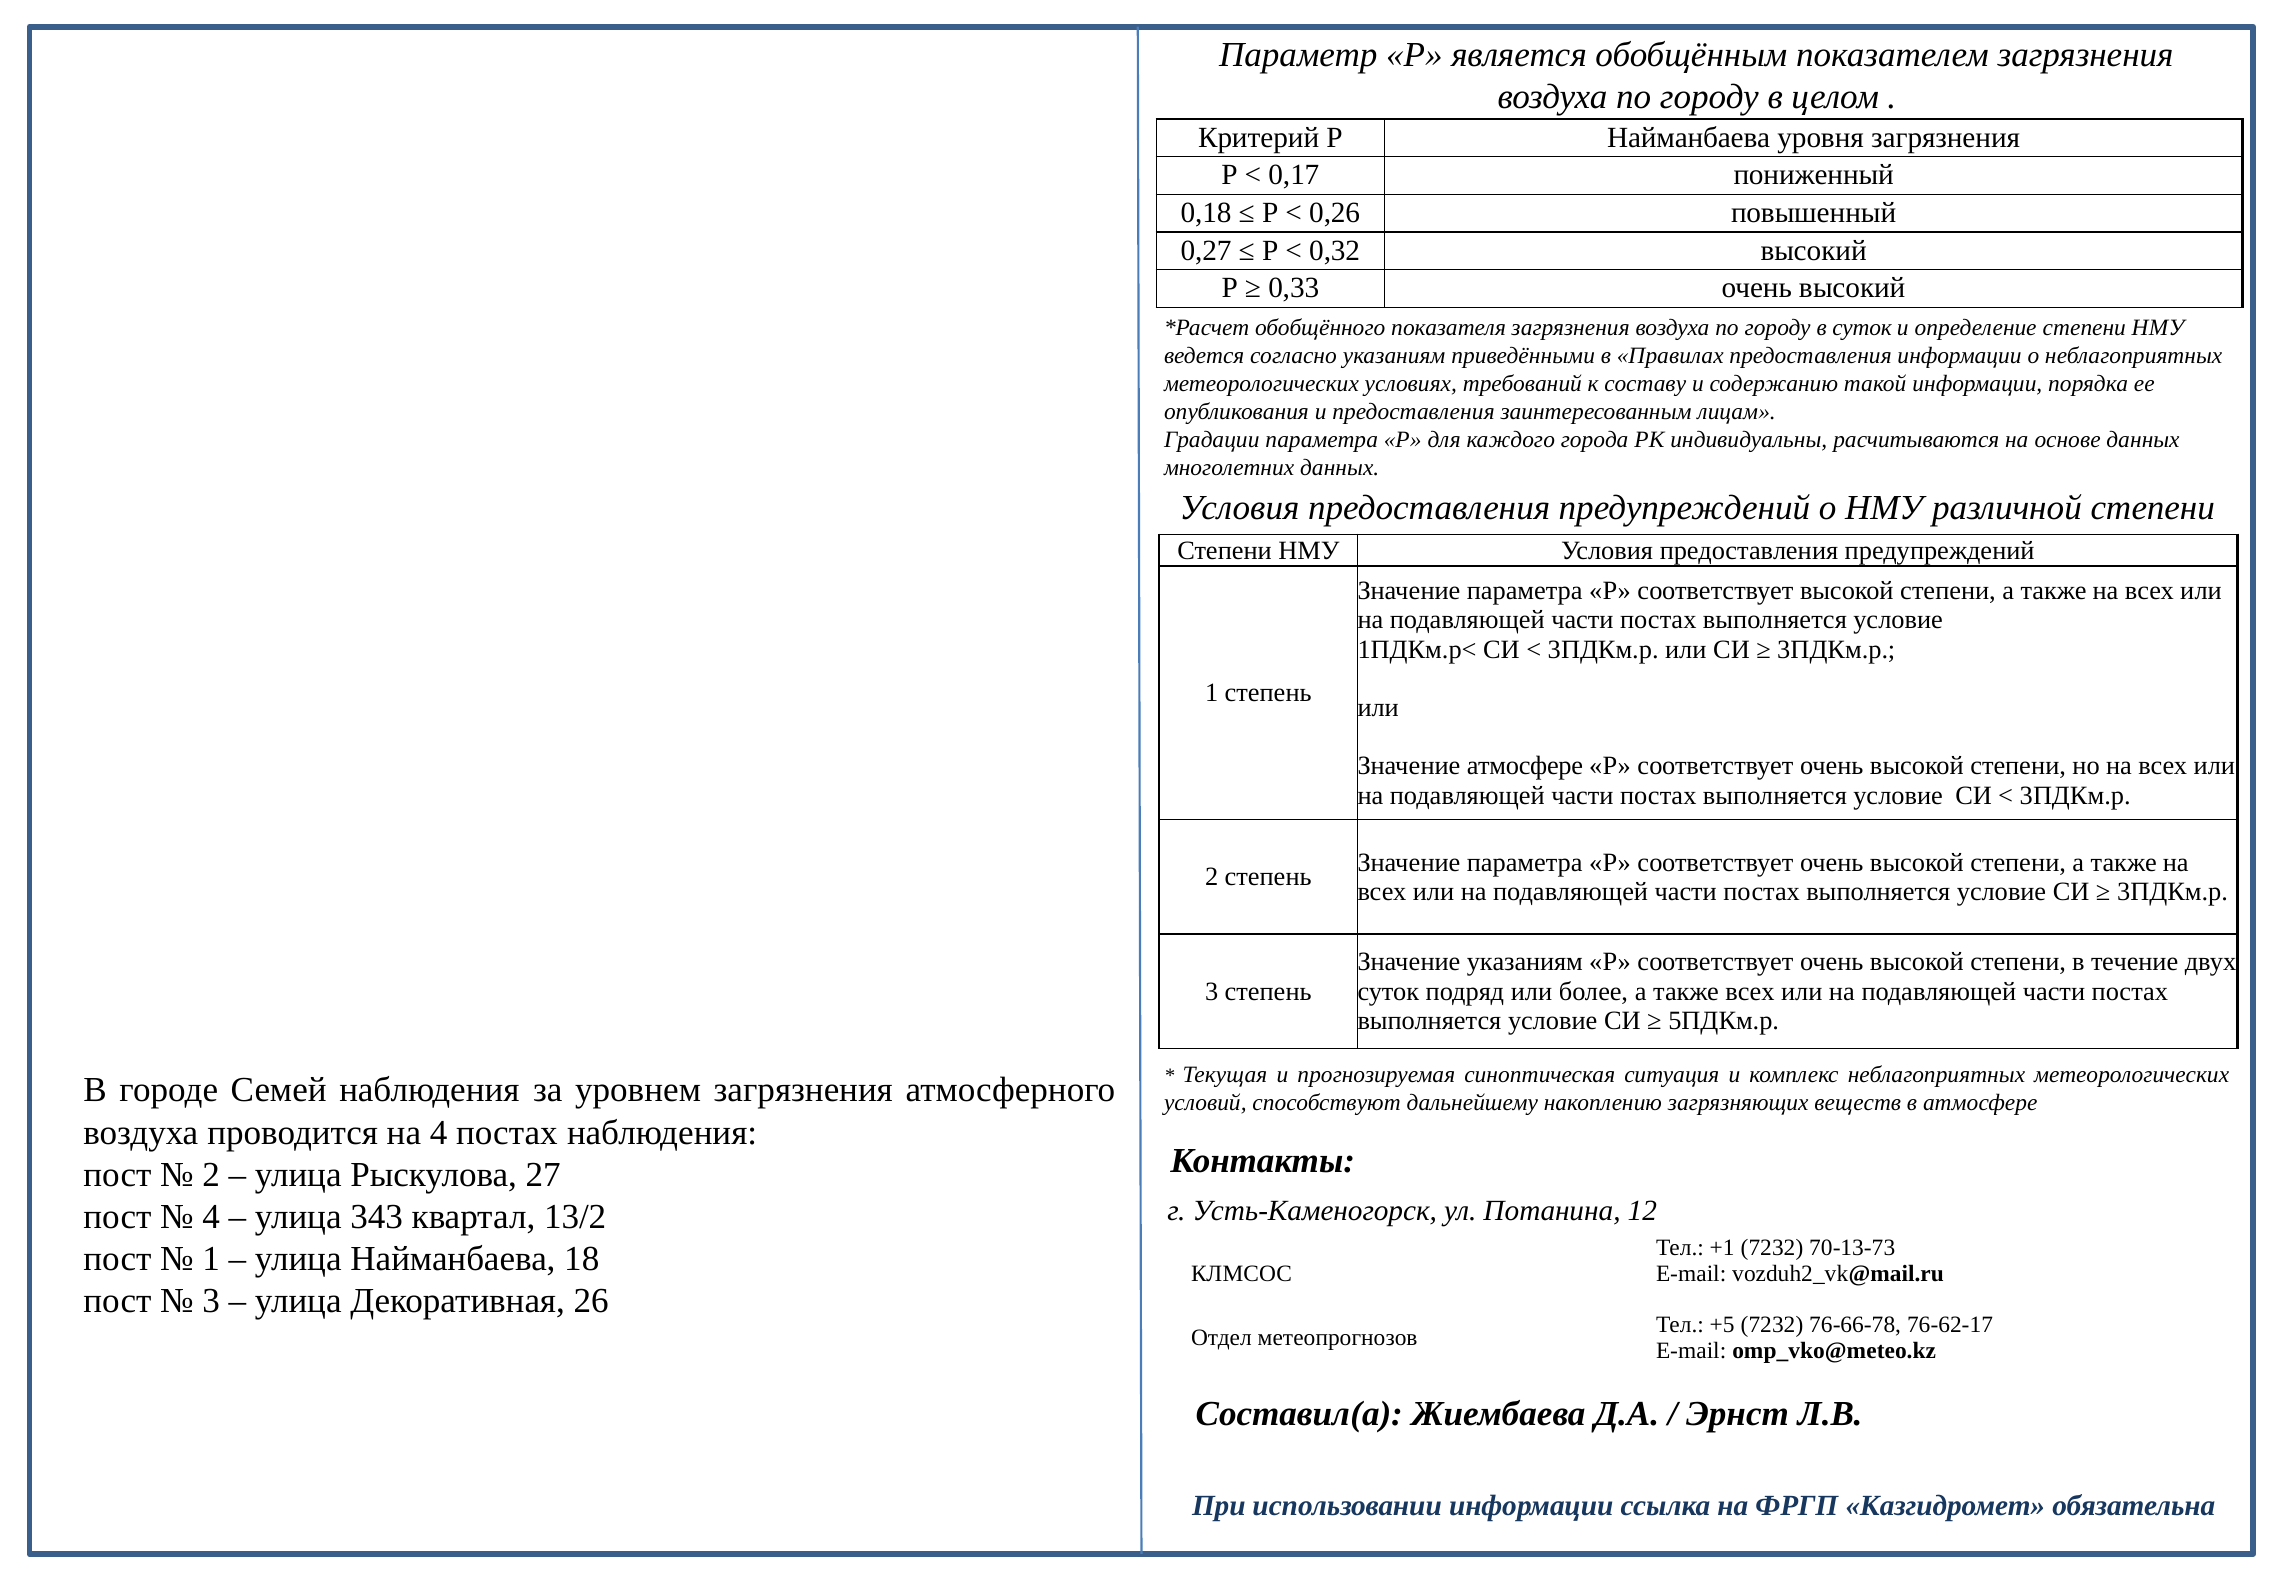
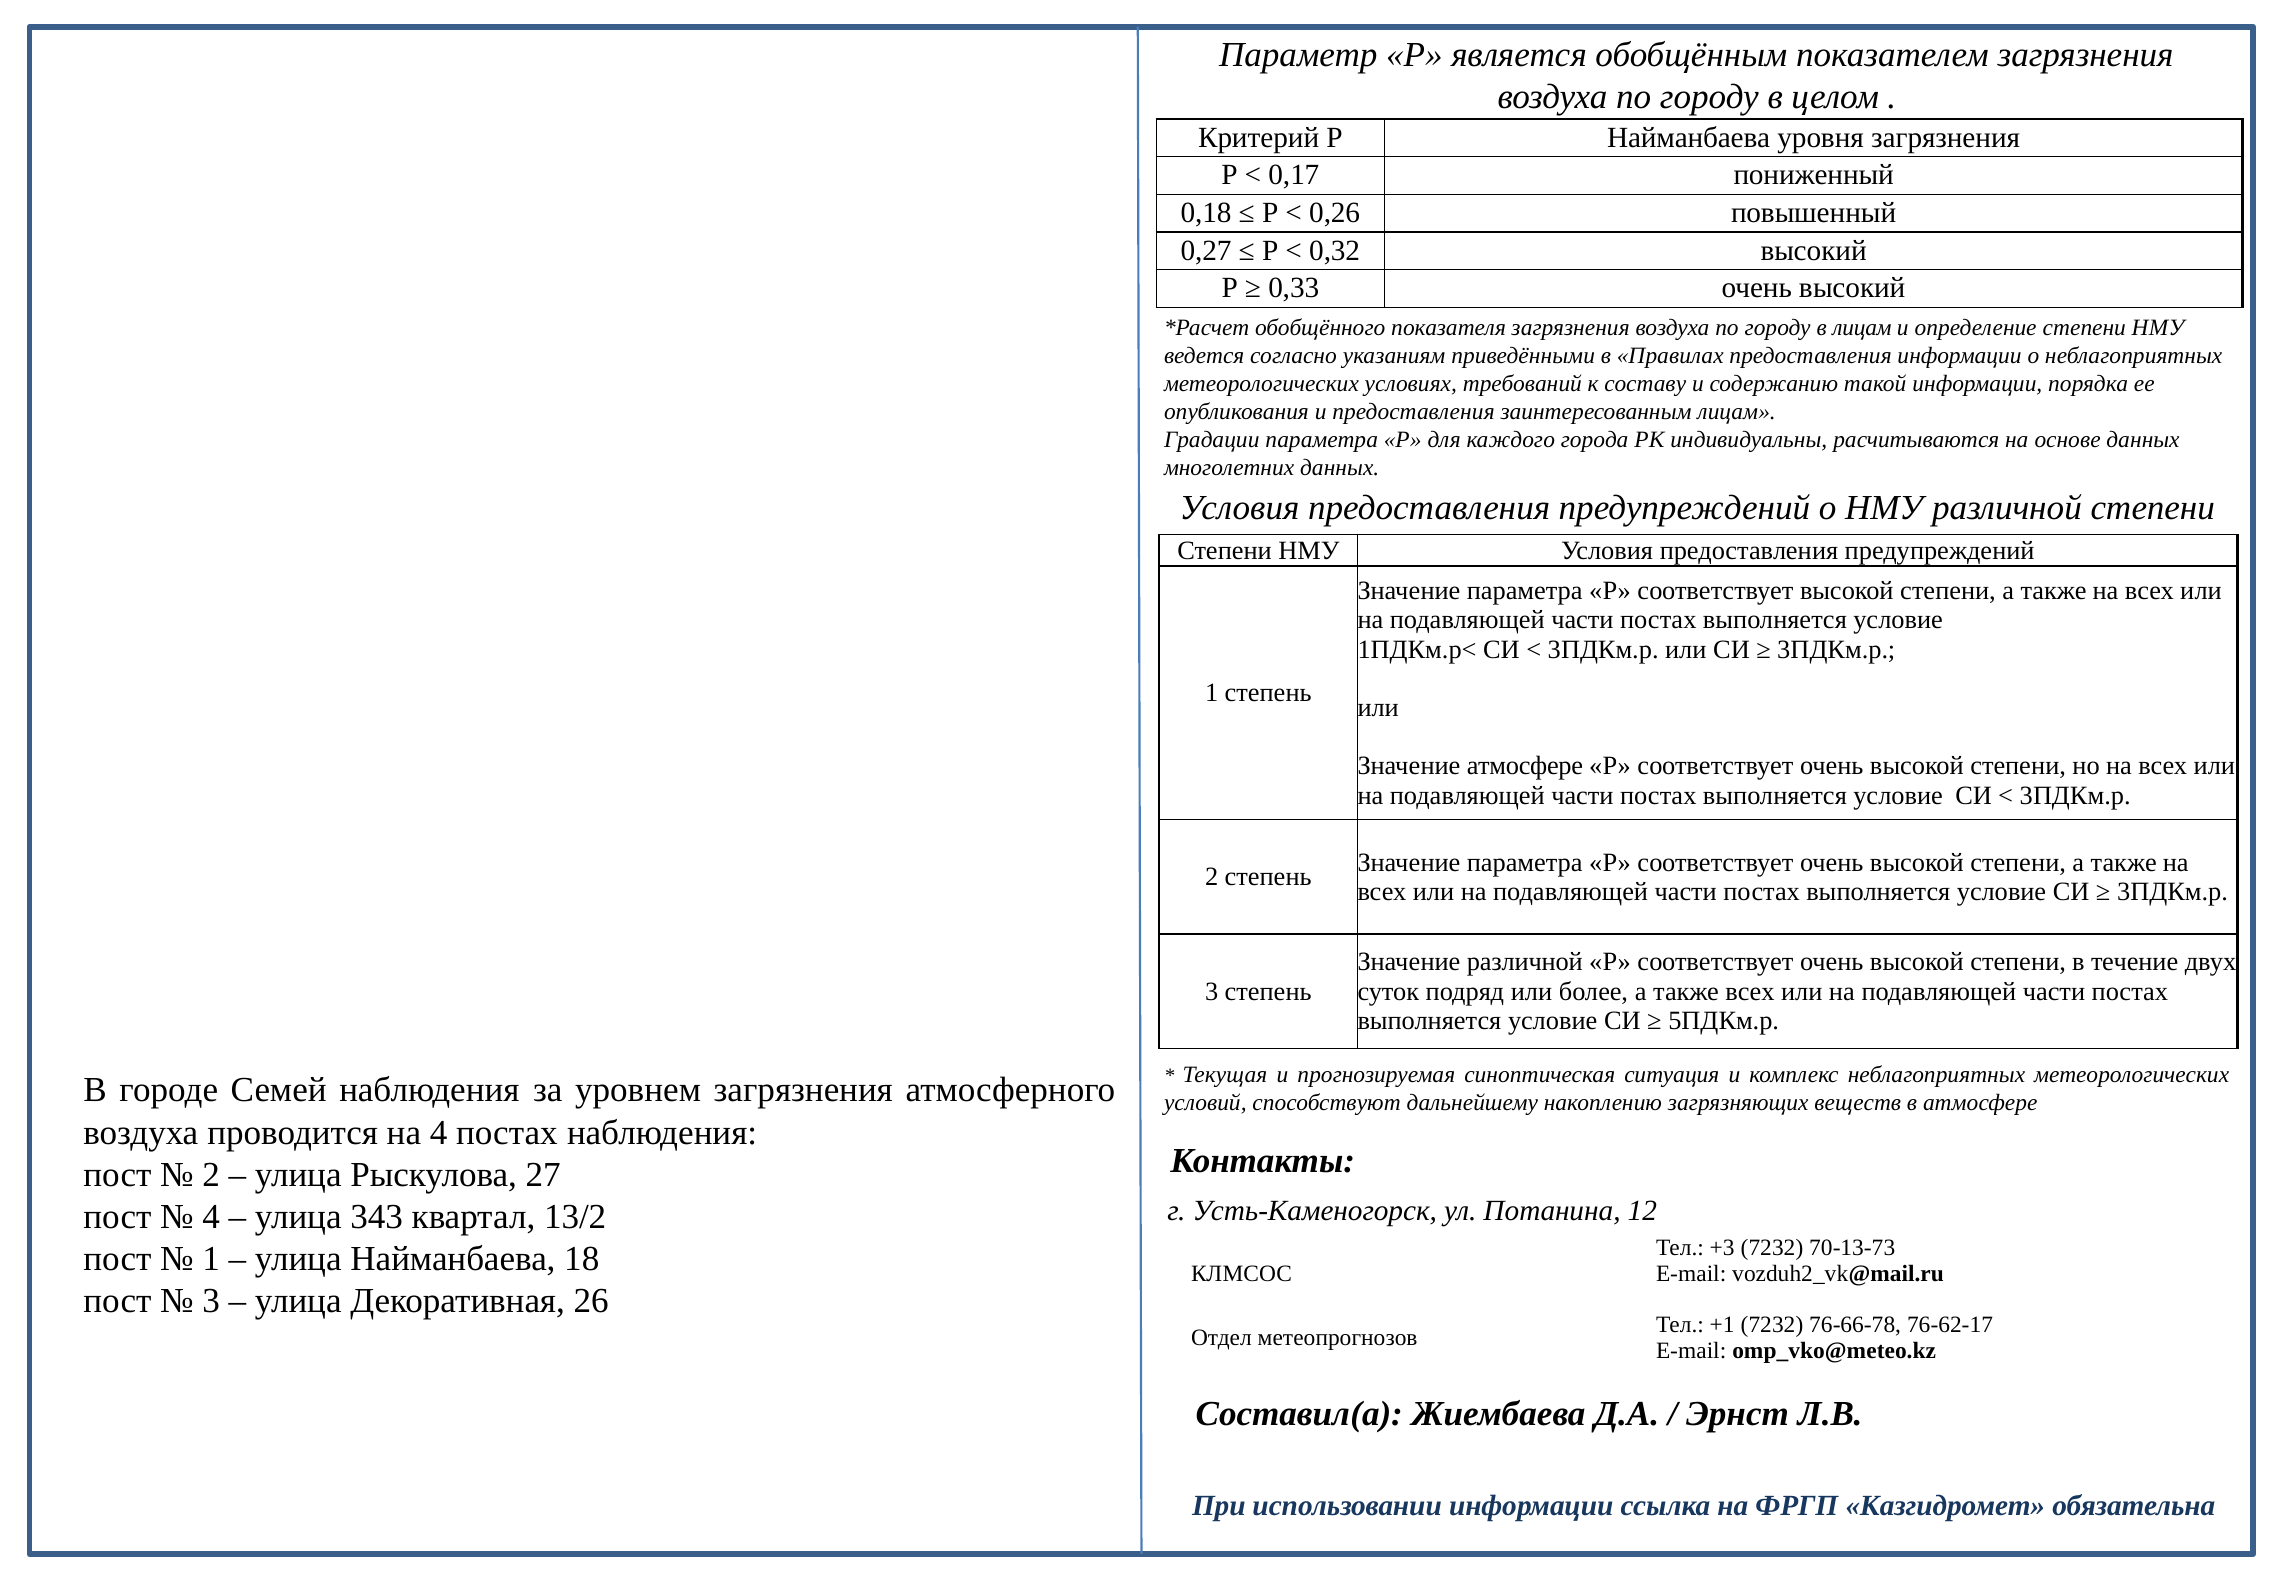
в суток: суток -> лицам
Значение указаниям: указаниям -> различной
+1: +1 -> +3
+5: +5 -> +1
